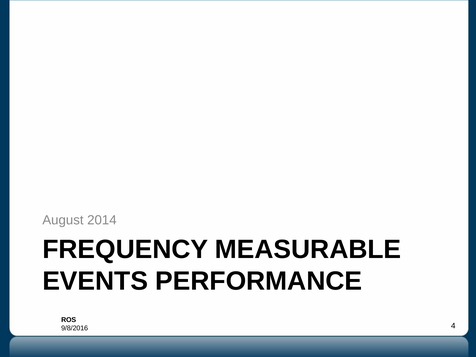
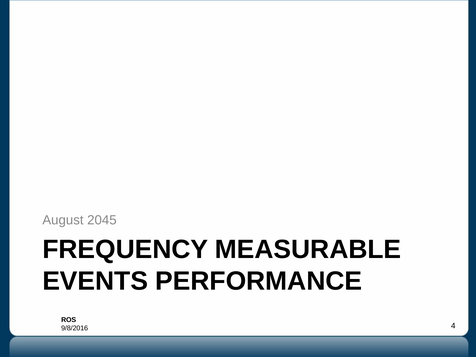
2014: 2014 -> 2045
